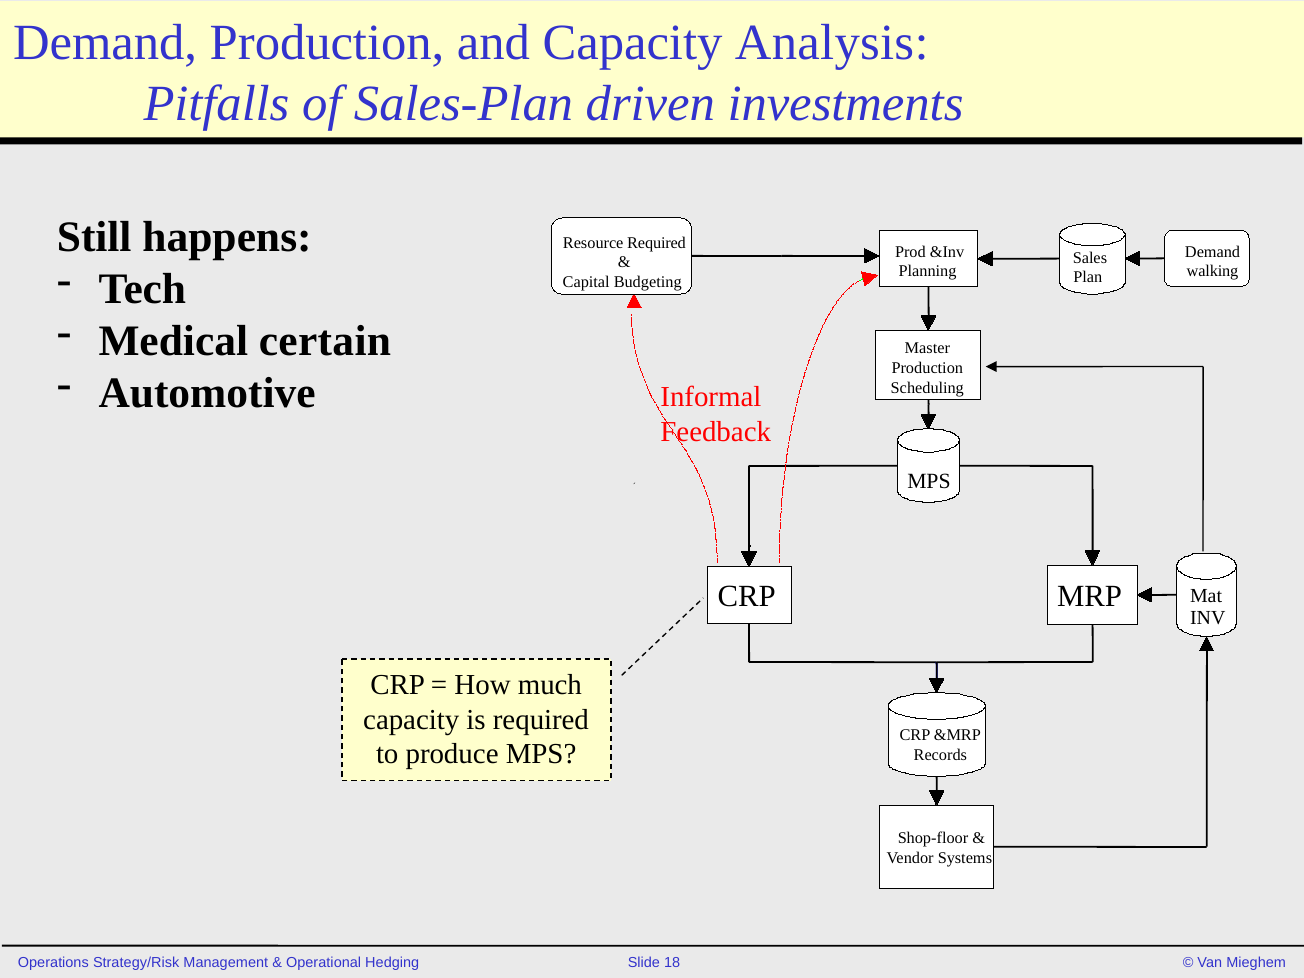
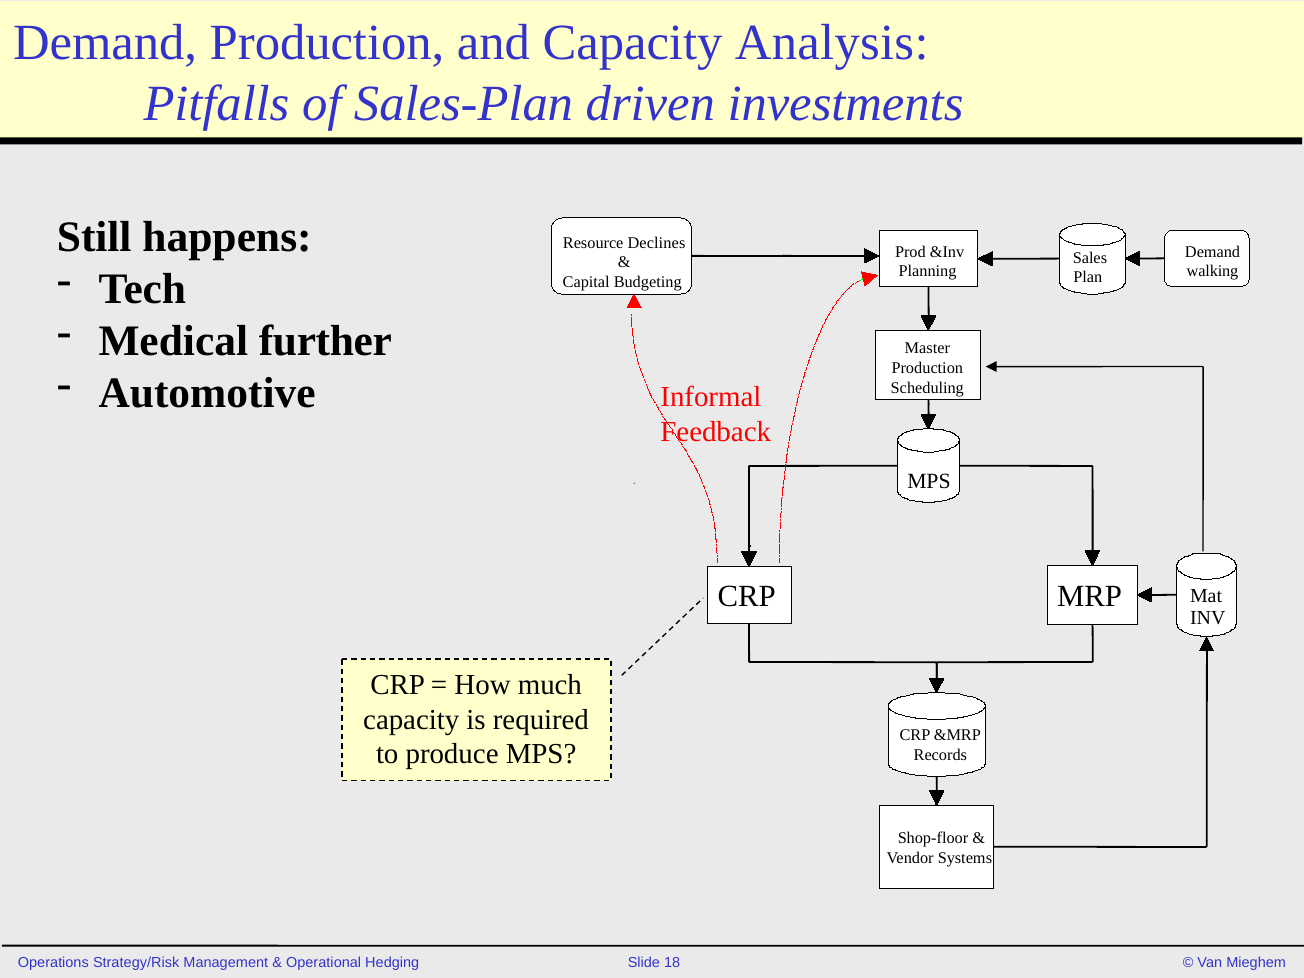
Resource Required: Required -> Declines
certain: certain -> further
